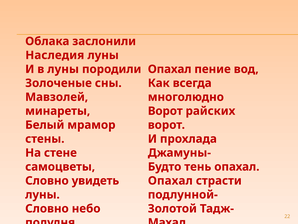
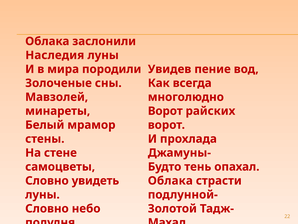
в луны: луны -> мира
Опахал at (170, 69): Опахал -> Увидев
Опахал at (170, 180): Опахал -> Облака
